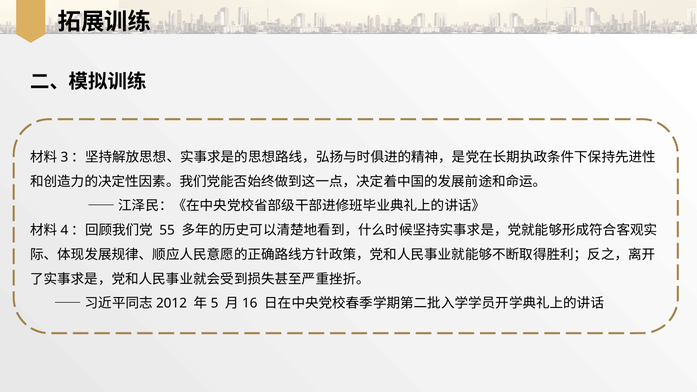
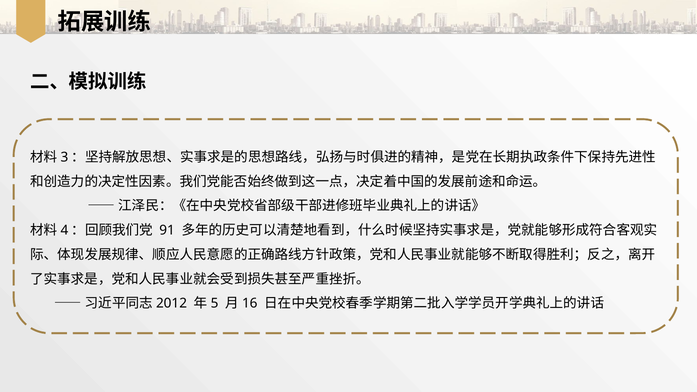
55: 55 -> 91
